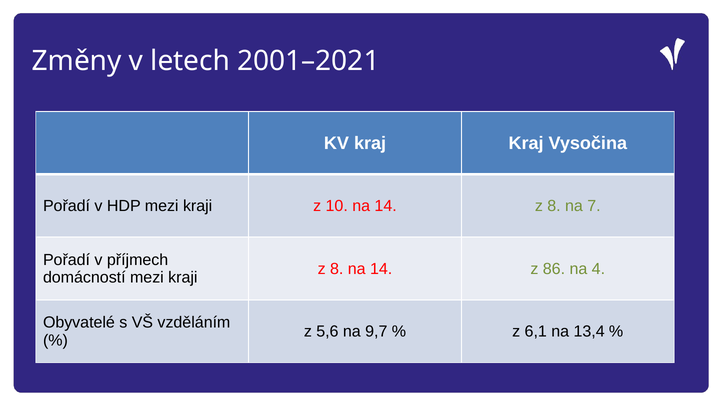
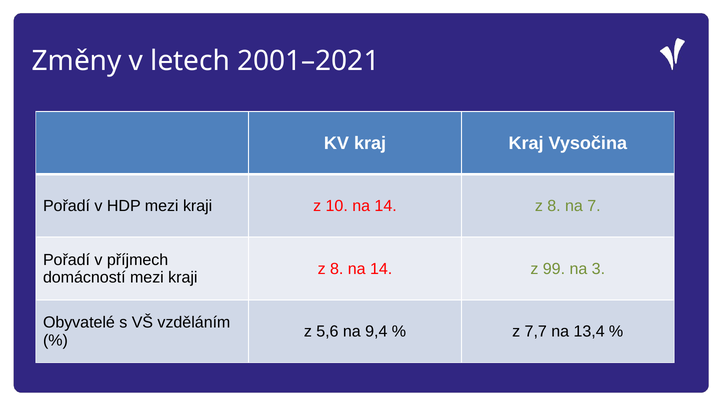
86: 86 -> 99
4: 4 -> 3
9,7: 9,7 -> 9,4
6,1: 6,1 -> 7,7
